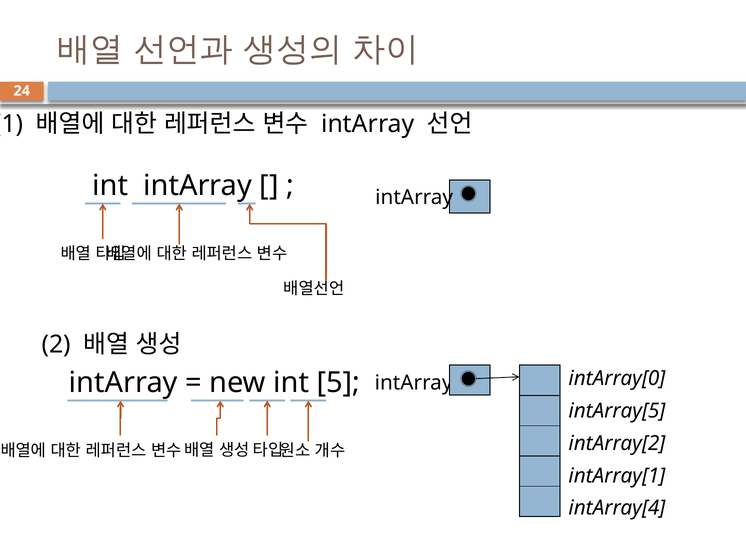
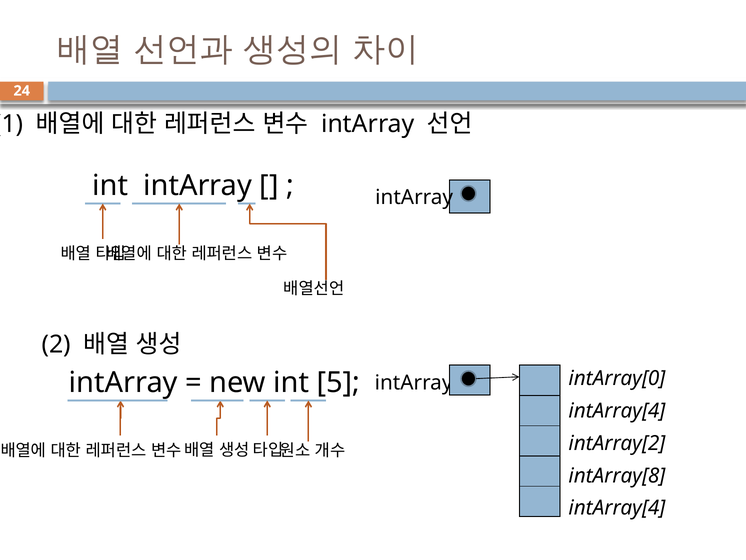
intArray[5 at (617, 411): intArray[5 -> intArray[4
intArray[1: intArray[1 -> intArray[8
